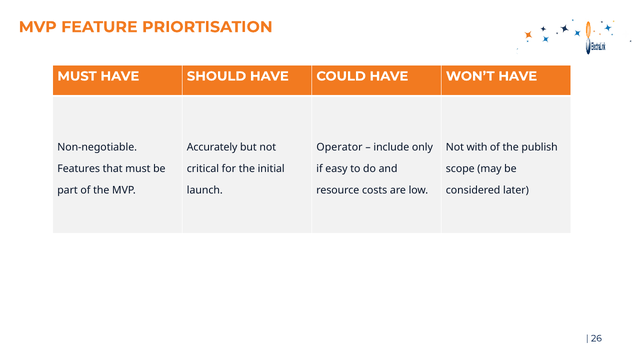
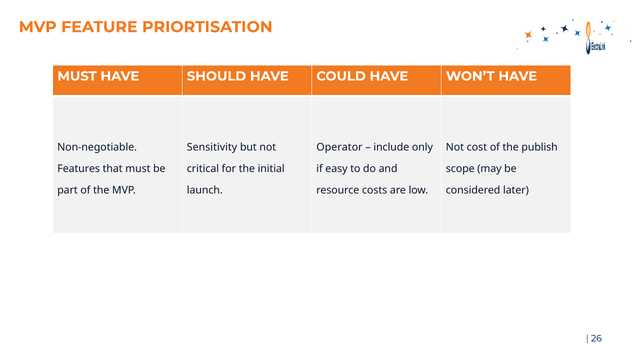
Accurately: Accurately -> Sensitivity
with: with -> cost
